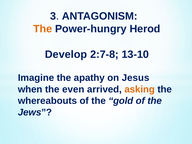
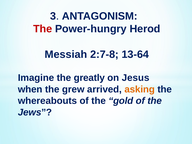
The at (43, 29) colour: orange -> red
Develop: Develop -> Messiah
13-10: 13-10 -> 13-64
apathy: apathy -> greatly
even: even -> grew
